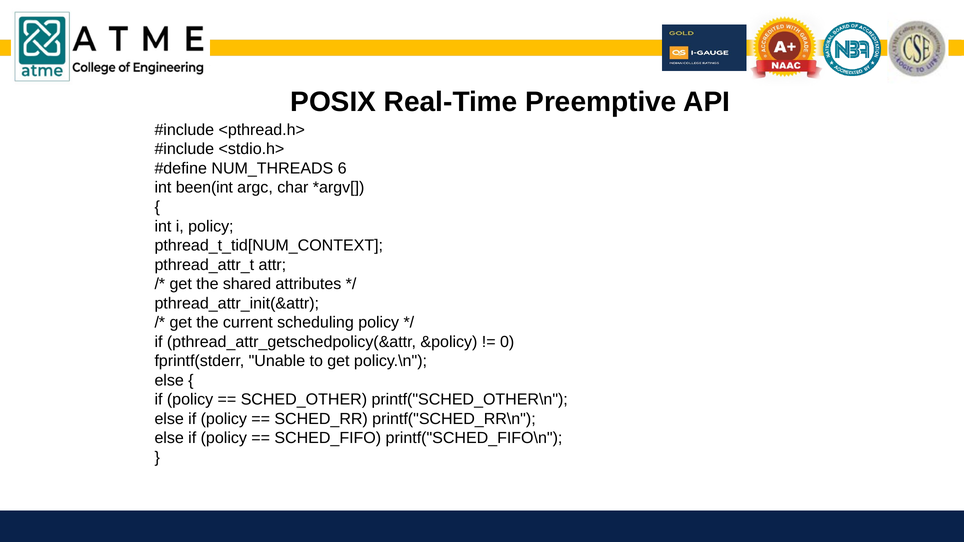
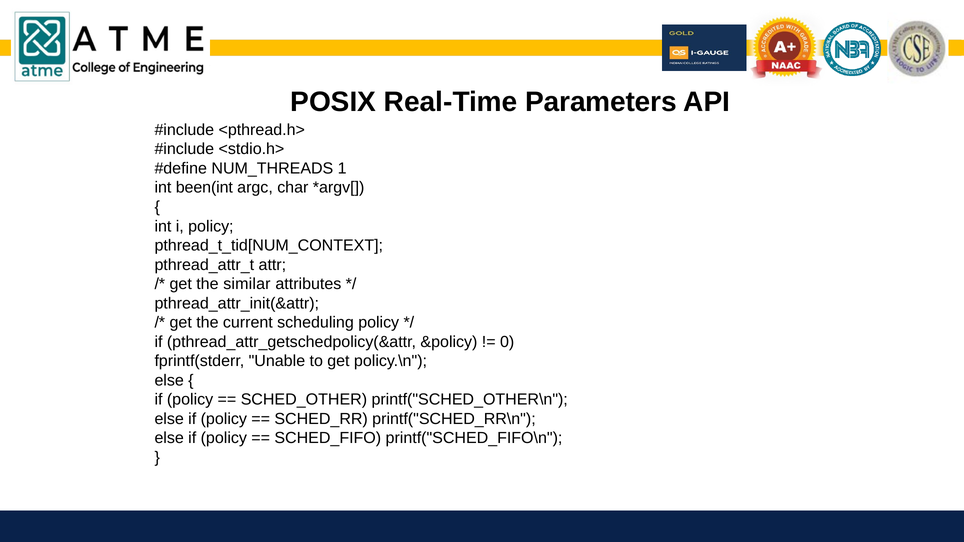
Preemptive: Preemptive -> Parameters
6: 6 -> 1
shared: shared -> similar
